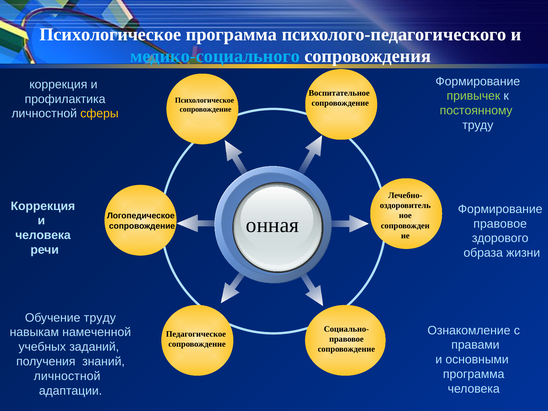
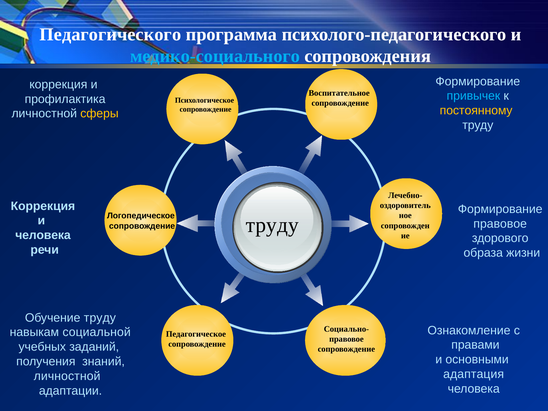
Психологическое at (110, 34): Психологическое -> Педагогического
привычек colour: light green -> light blue
постоянному colour: light green -> yellow
онная at (272, 225): онная -> труду
намеченной: намеченной -> социальной
программа at (474, 374): программа -> адаптация
